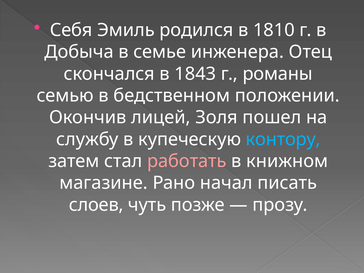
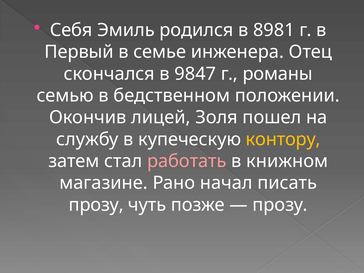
1810: 1810 -> 8981
Добыча: Добыча -> Первый
1843: 1843 -> 9847
контору colour: light blue -> yellow
слоев at (96, 205): слоев -> прозу
